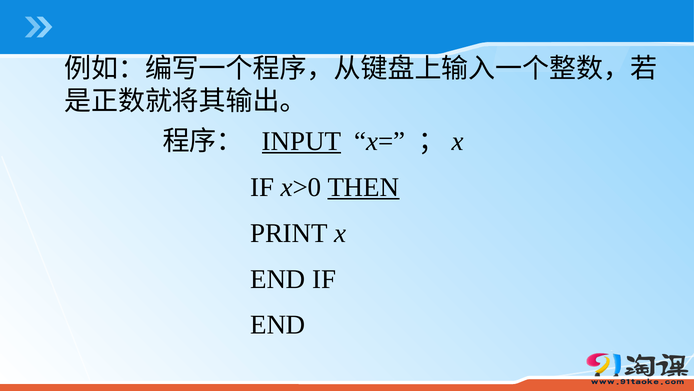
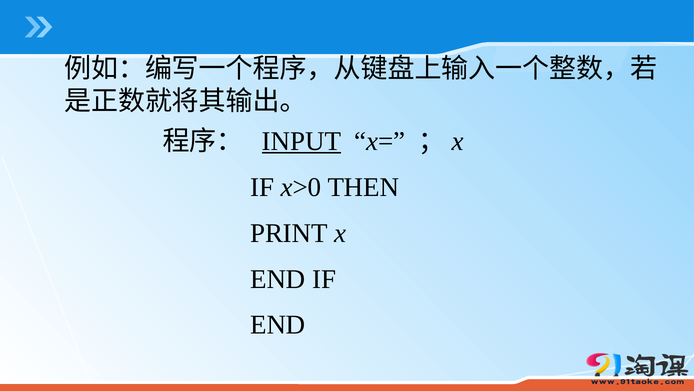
THEN underline: present -> none
